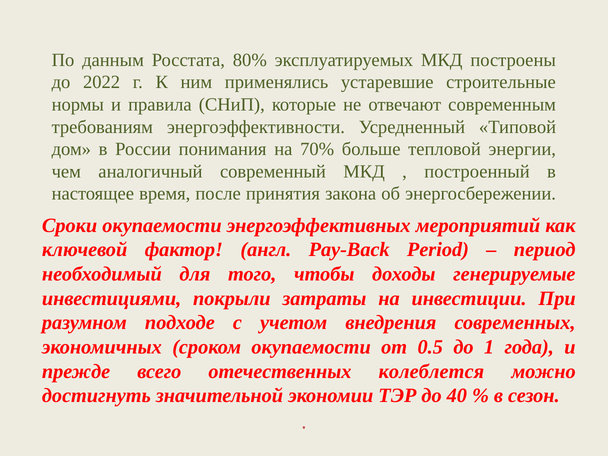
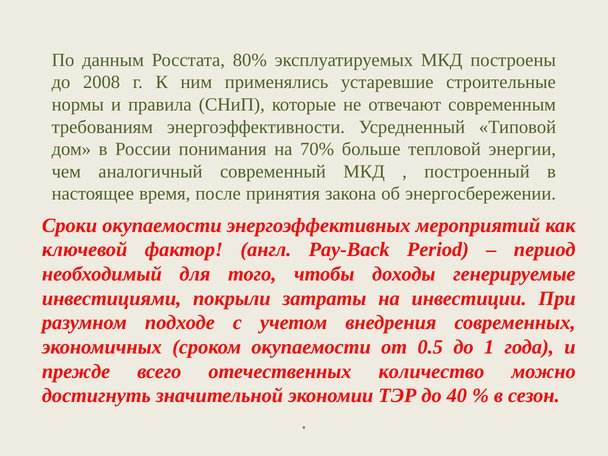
2022: 2022 -> 2008
колеблется: колеблется -> количество
